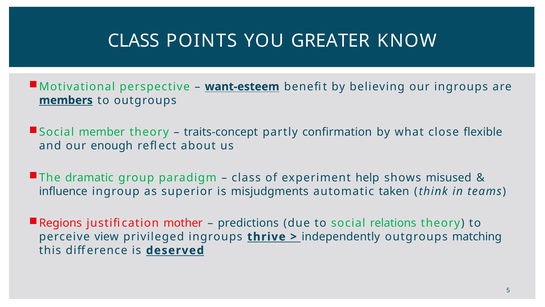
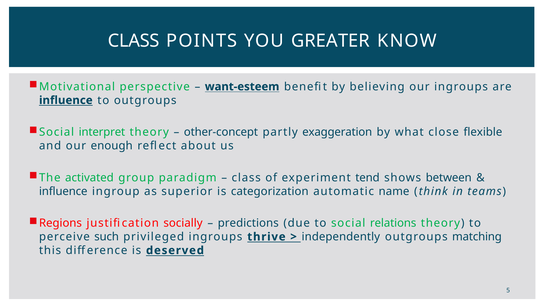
members at (66, 100): members -> influence
member: member -> interpret
traits-concept: traits-concept -> other-concept
confirmation: confirmation -> exaggeration
dramatic: dramatic -> activated
help: help -> tend
misused: misused -> between
misjudgments: misjudgments -> categorization
taken: taken -> name
mother: mother -> socially
view: view -> such
